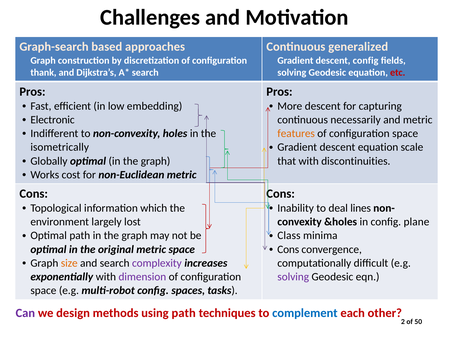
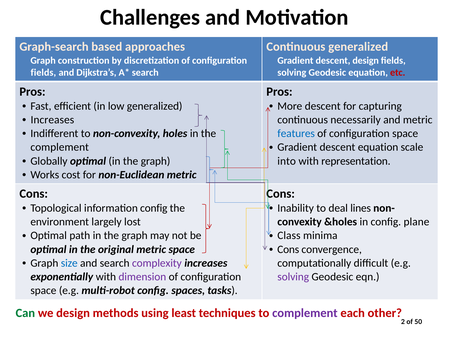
descent config: config -> design
thank at (43, 73): thank -> fields
low embedding: embedding -> generalized
Electronic at (53, 120): Electronic -> Increases
features colour: orange -> blue
isometrically at (60, 147): isometrically -> complement
that: that -> into
discontinuities: discontinuities -> representation
information which: which -> config
size colour: orange -> blue
Can colour: purple -> green
using path: path -> least
complement at (305, 313) colour: blue -> purple
